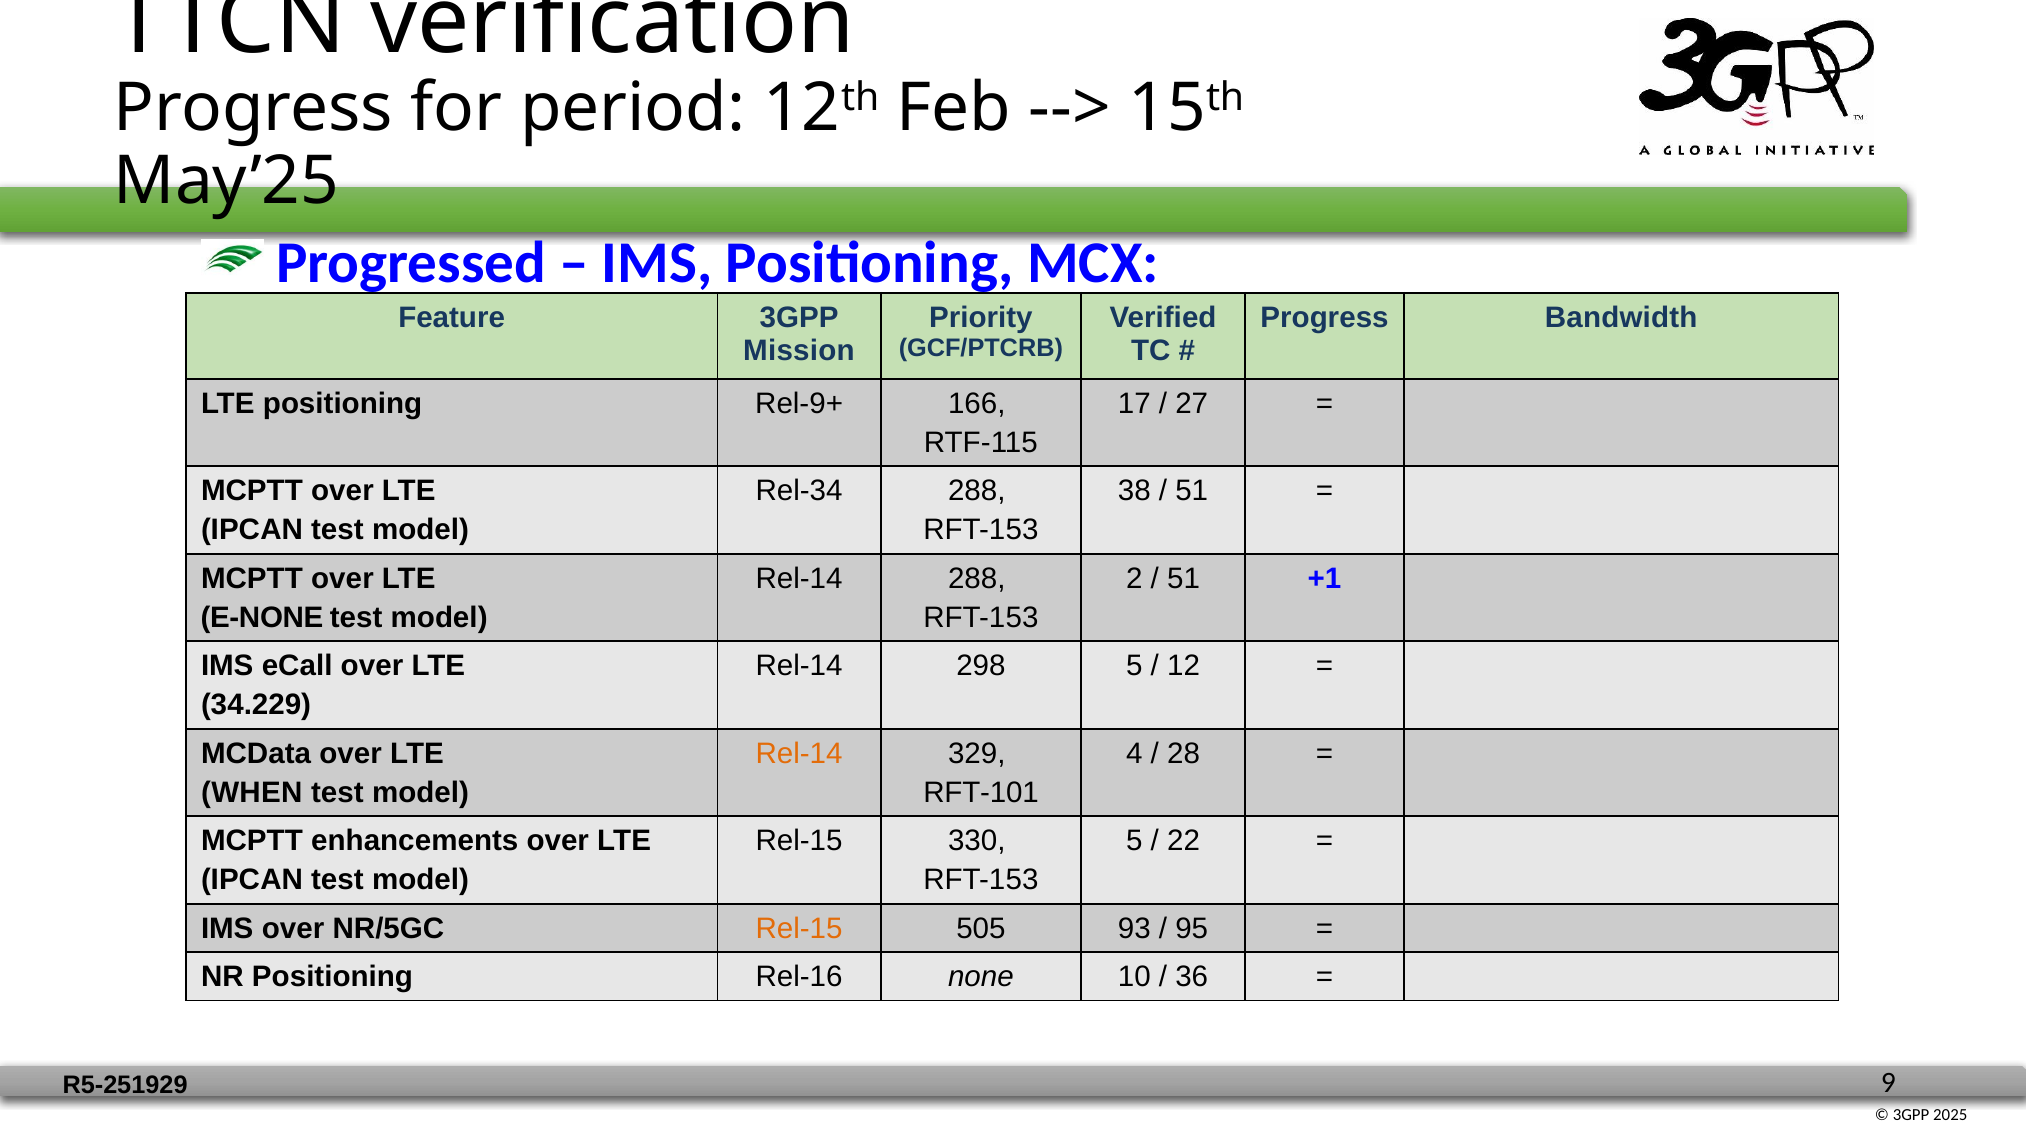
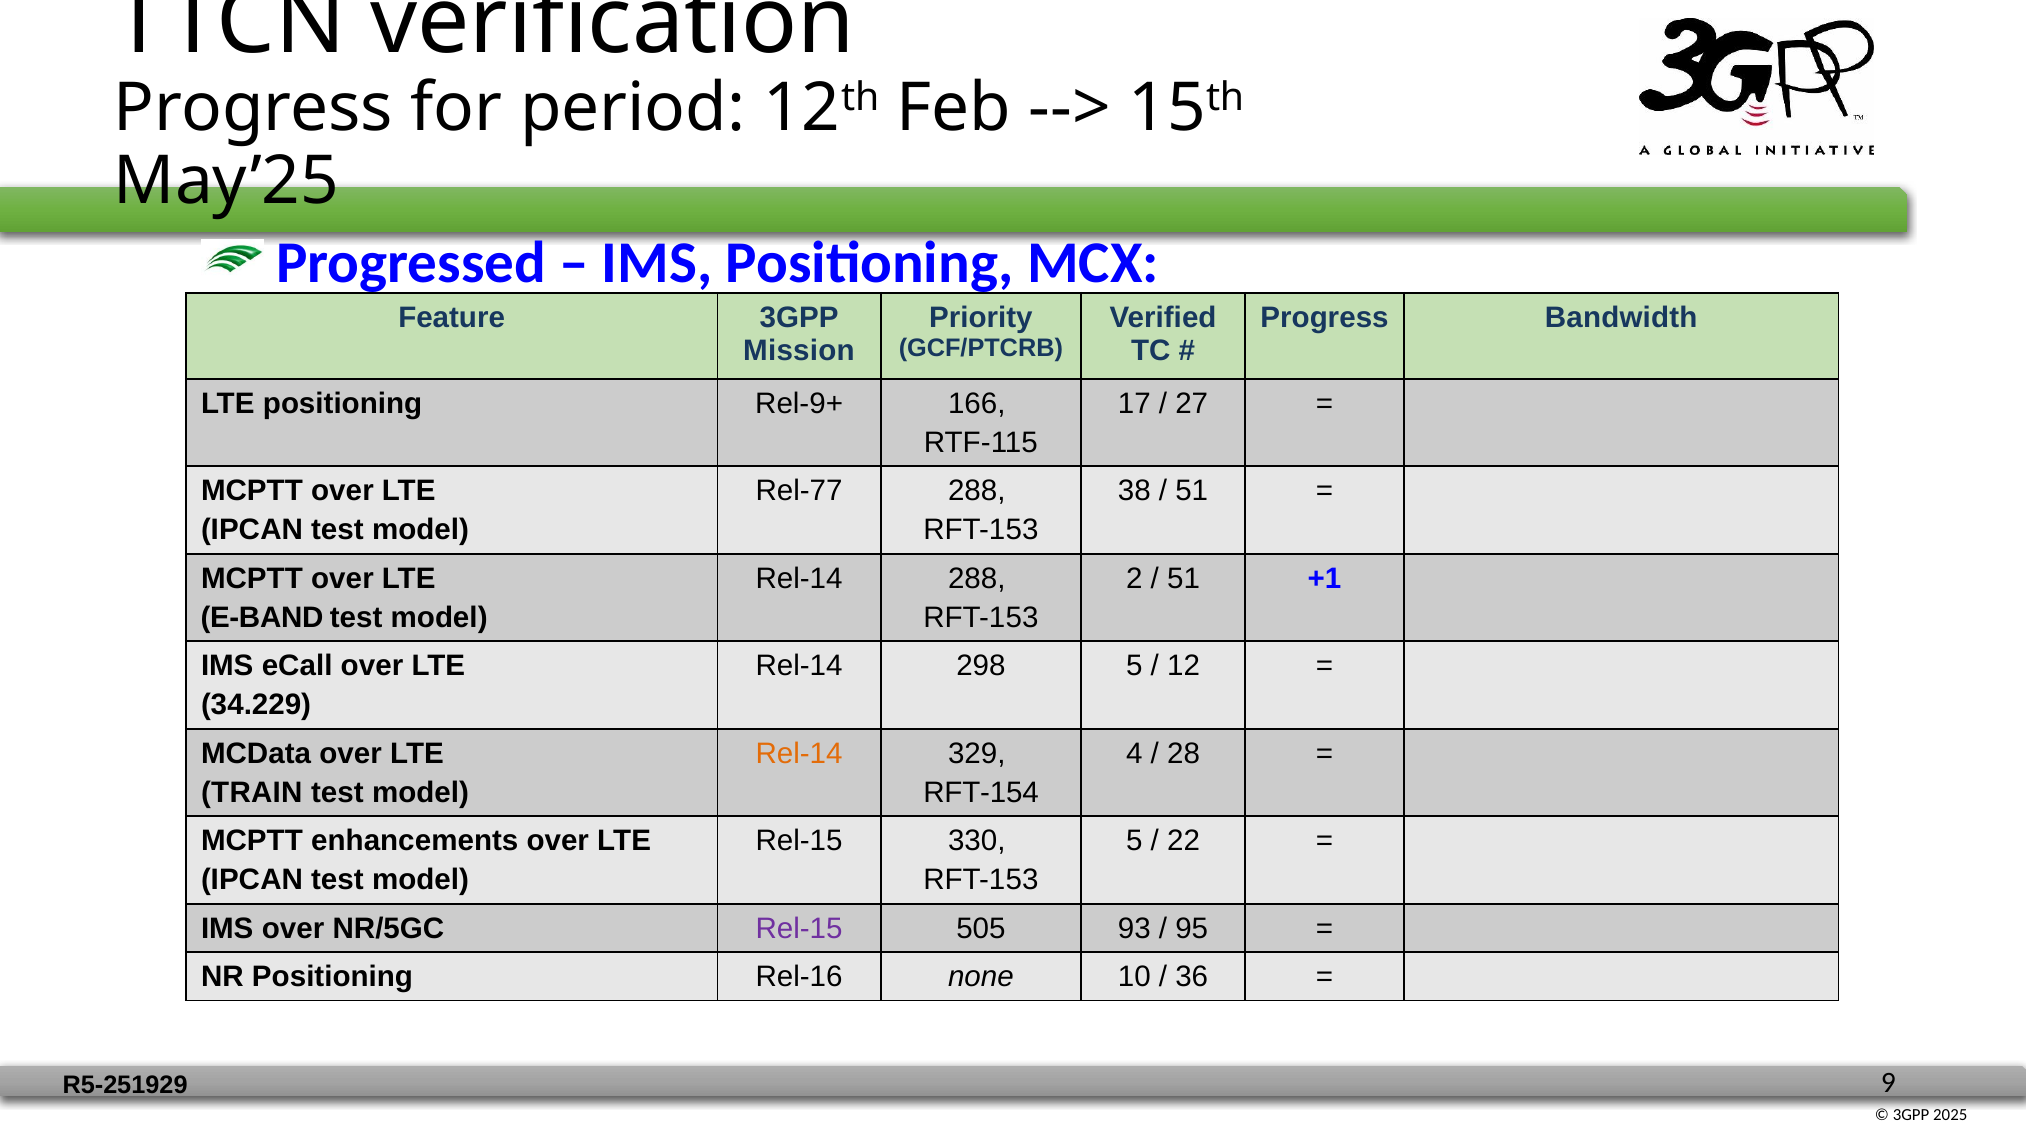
Rel-34: Rel-34 -> Rel-77
E-NONE: E-NONE -> E-BAND
WHEN: WHEN -> TRAIN
RFT-101: RFT-101 -> RFT-154
Rel-15 at (799, 928) colour: orange -> purple
